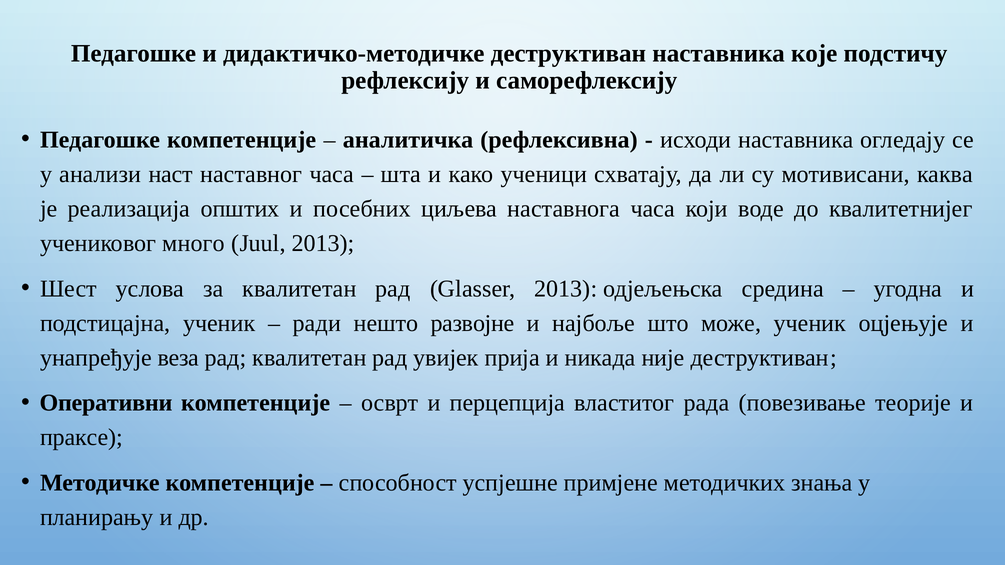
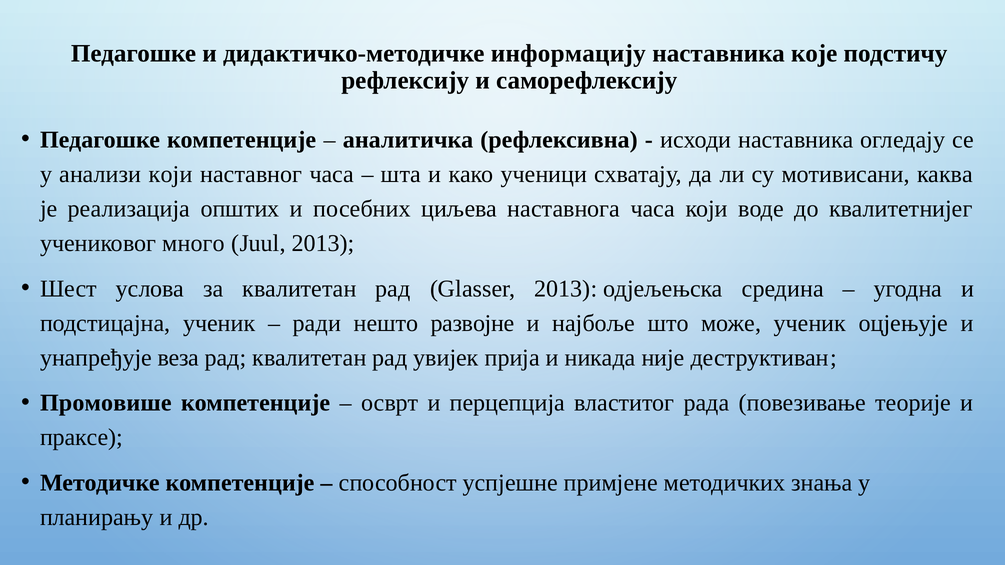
дидактичко-методичке деструктиван: деструктиван -> информацију
анализи наст: наст -> који
Оперативни: Оперативни -> Промовише
